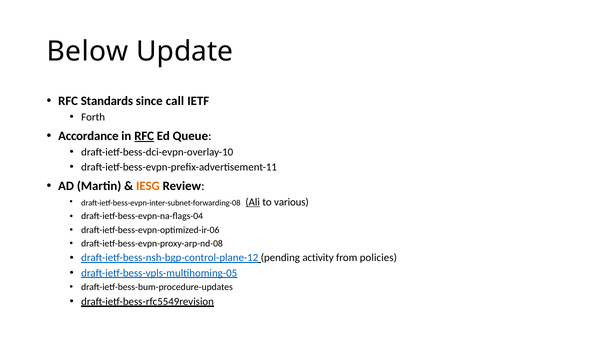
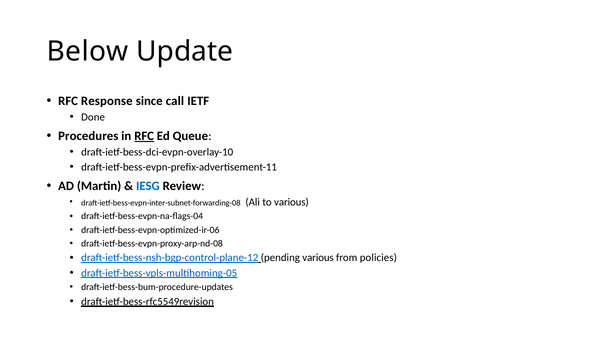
Standards: Standards -> Response
Forth: Forth -> Done
Accordance: Accordance -> Procedures
IESG colour: orange -> blue
Ali underline: present -> none
pending activity: activity -> various
